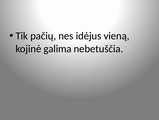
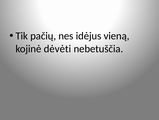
galima: galima -> dėvėti
